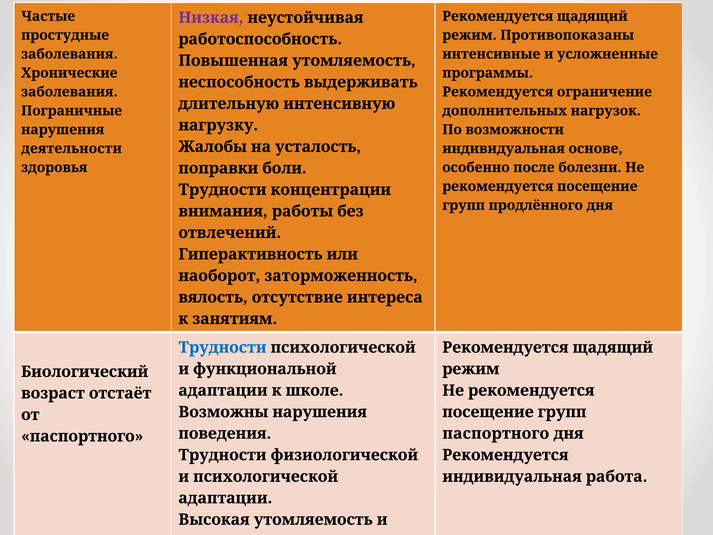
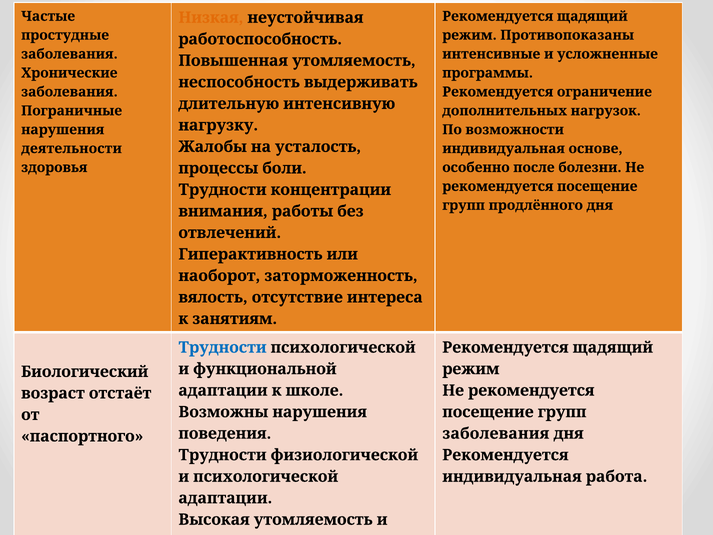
Низкая colour: purple -> orange
поправки: поправки -> процессы
паспортного at (496, 433): паспортного -> заболевания
